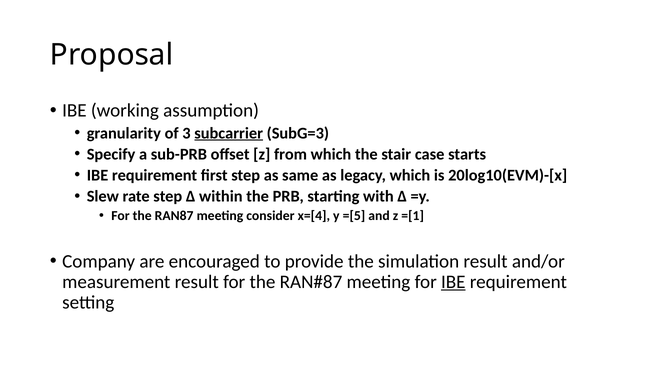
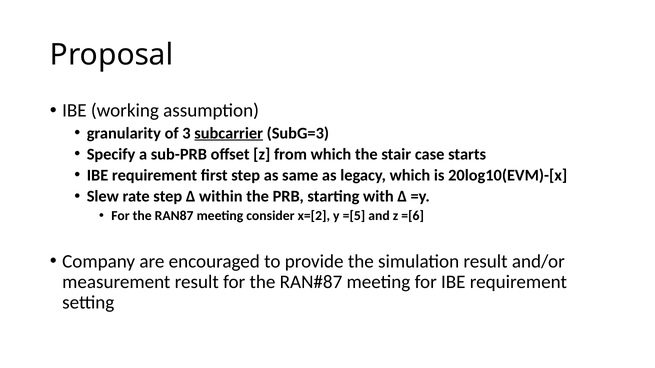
x=[4: x=[4 -> x=[2
=[1: =[1 -> =[6
IBE at (453, 282) underline: present -> none
